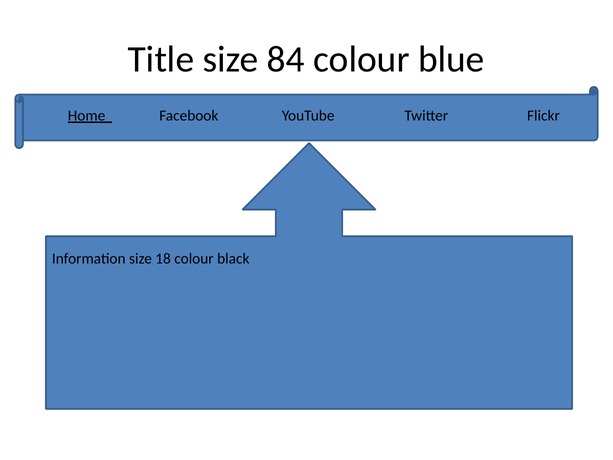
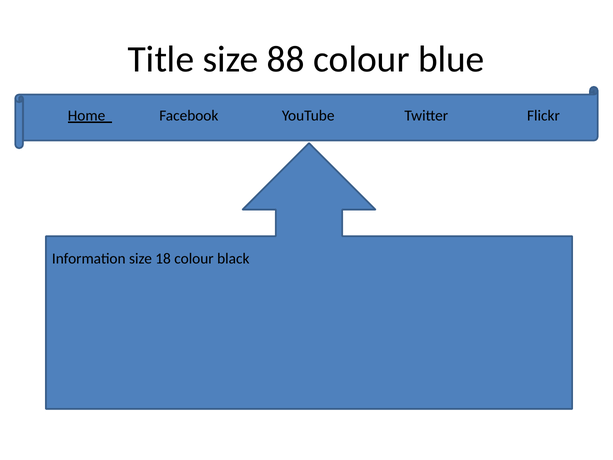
84: 84 -> 88
